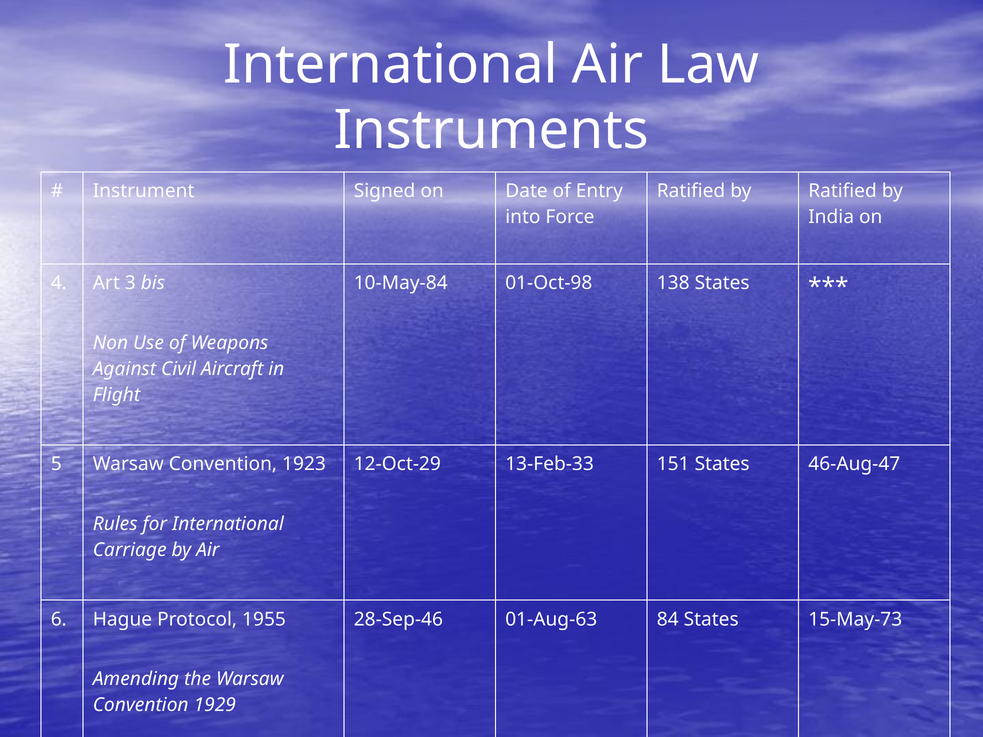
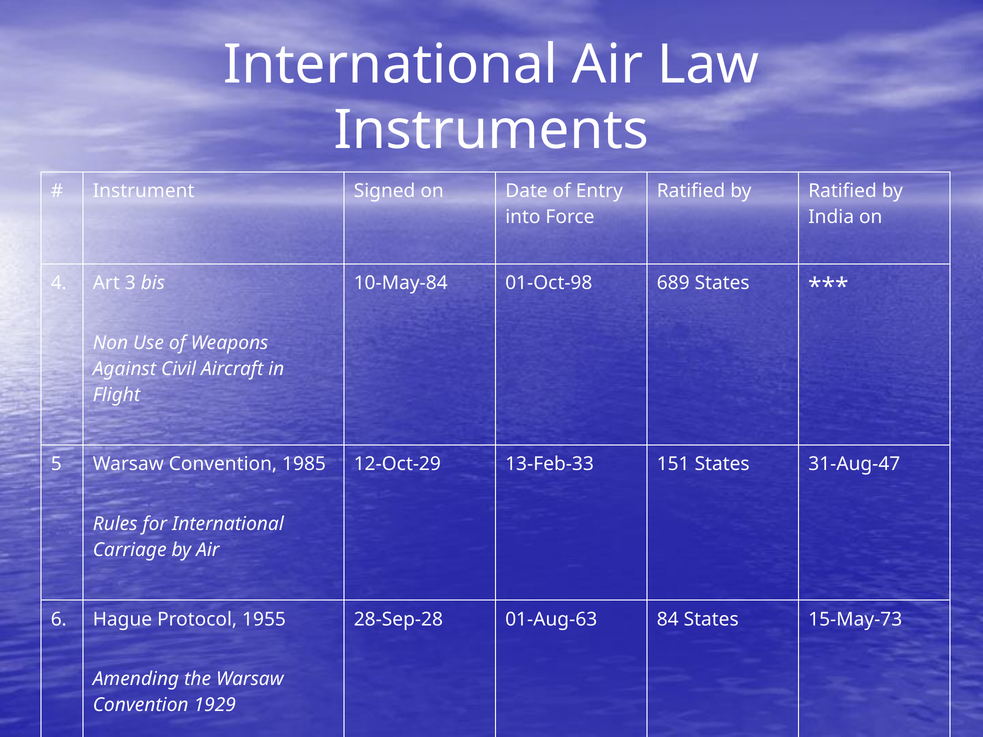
138: 138 -> 689
1923: 1923 -> 1985
46-Aug-47: 46-Aug-47 -> 31-Aug-47
28-Sep-46: 28-Sep-46 -> 28-Sep-28
